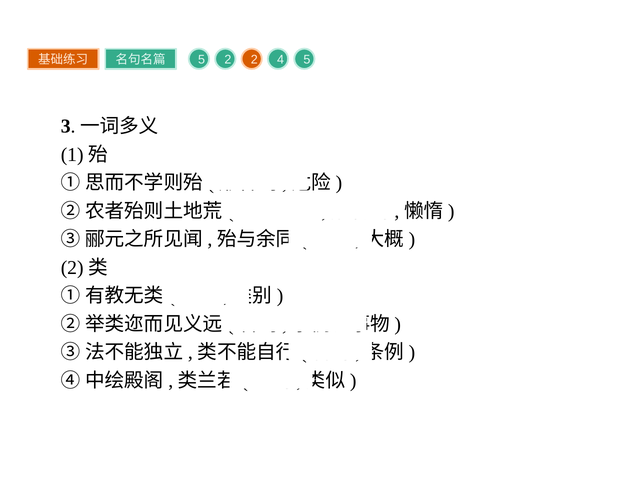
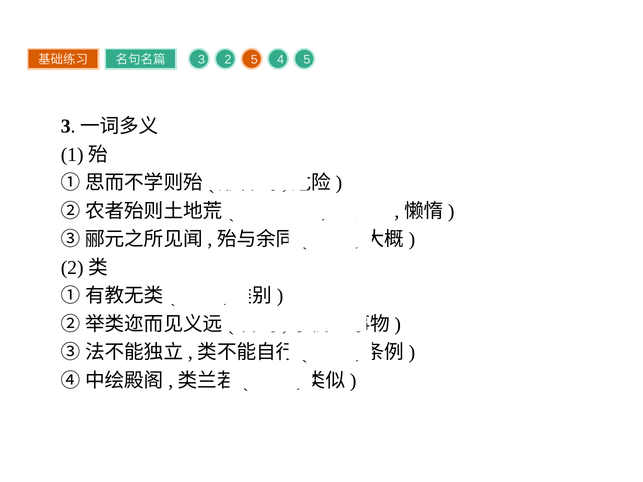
5 at (202, 60): 5 -> 3
2 2: 2 -> 5
